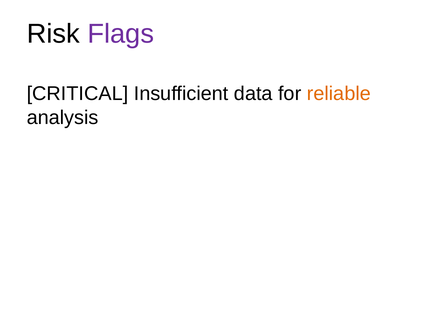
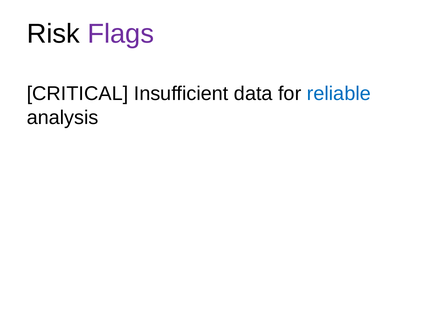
reliable colour: orange -> blue
